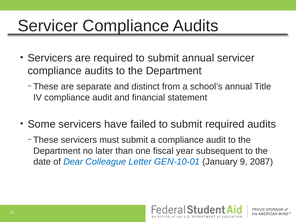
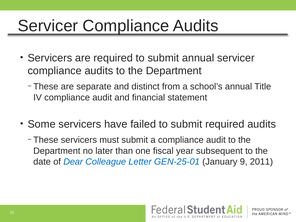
GEN-10-01: GEN-10-01 -> GEN-25-01
2087: 2087 -> 2011
